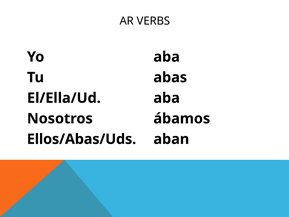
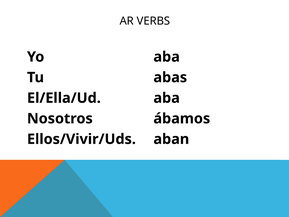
Ellos/Abas/Uds: Ellos/Abas/Uds -> Ellos/Vivir/Uds
